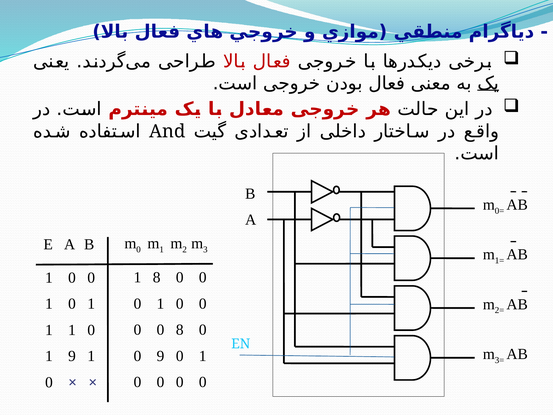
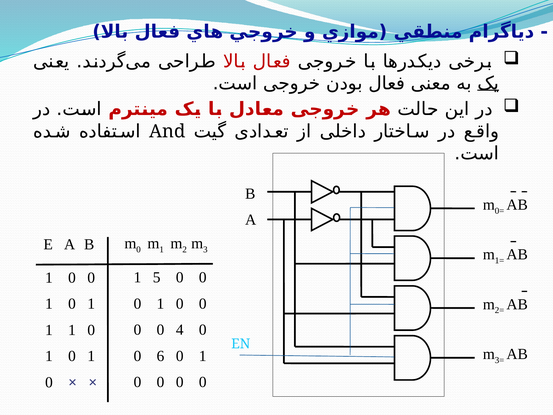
1 8: 8 -> 5
0 8: 8 -> 4
0 9: 9 -> 6
9 at (72, 356): 9 -> 0
